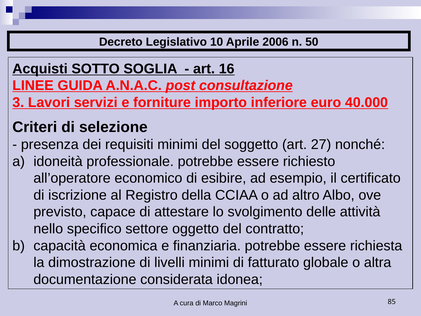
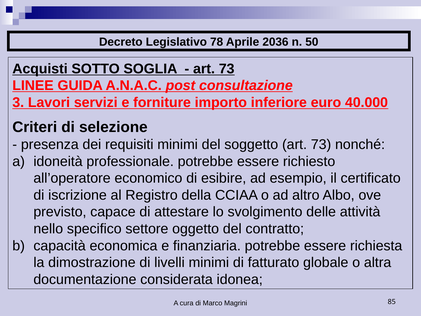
10: 10 -> 78
2006: 2006 -> 2036
16 at (227, 69): 16 -> 73
soggetto art 27: 27 -> 73
